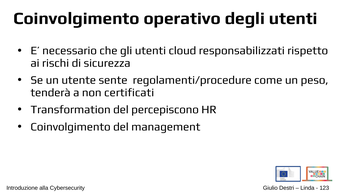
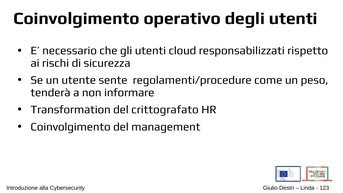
certificati: certificati -> informare
percepiscono: percepiscono -> crittografato
